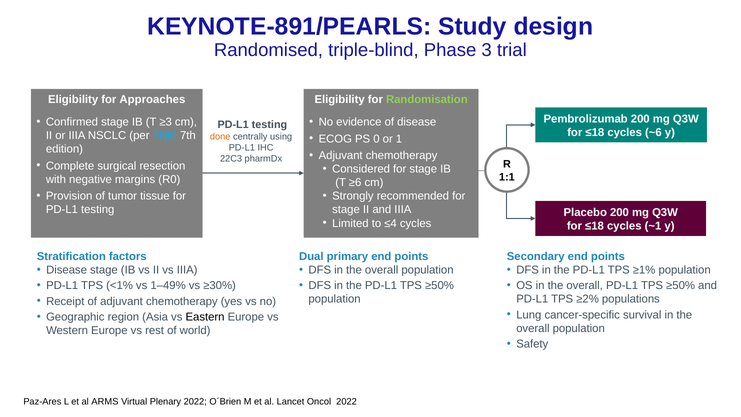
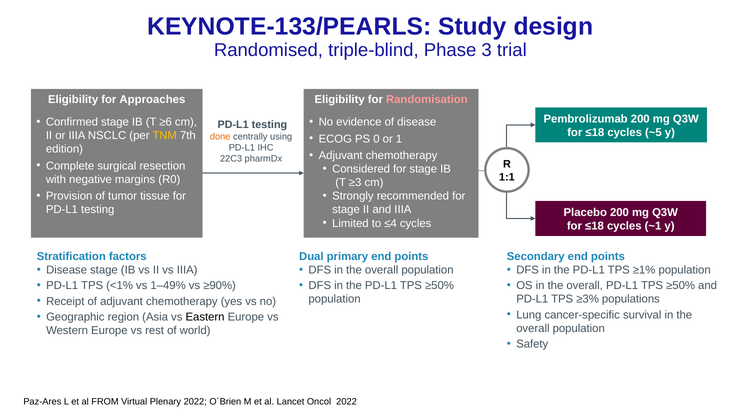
KEYNOTE-891/PEARLS: KEYNOTE-891/PEARLS -> KEYNOTE-133/PEARLS
Randomisation colour: light green -> pink
≥3: ≥3 -> ≥6
~6: ~6 -> ~5
TNM colour: light blue -> yellow
≥6: ≥6 -> ≥3
≥30%: ≥30% -> ≥90%
≥2%: ≥2% -> ≥3%
ARMS: ARMS -> FROM
